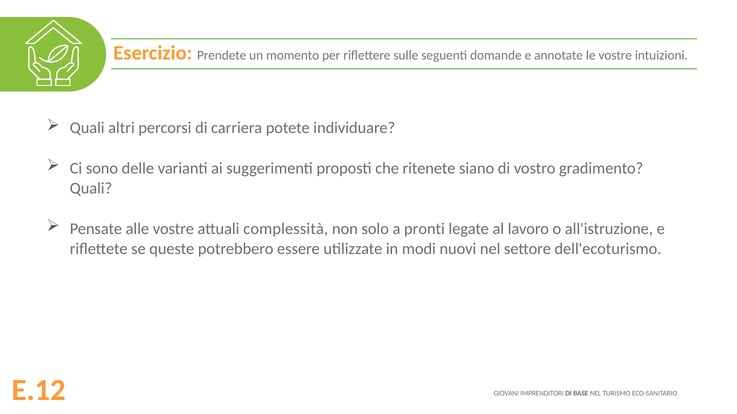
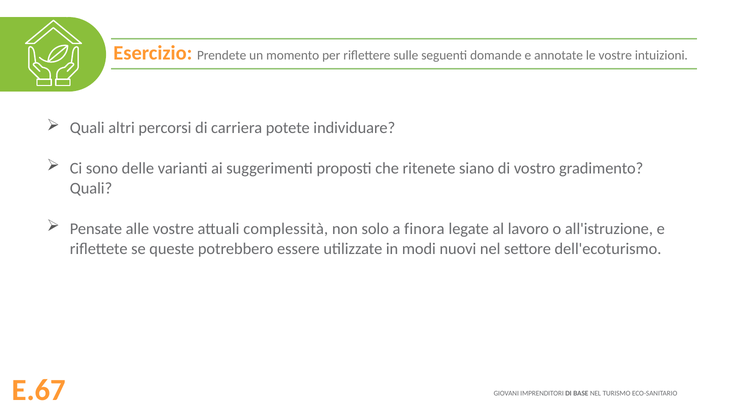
pronti: pronti -> finora
E.12: E.12 -> E.67
